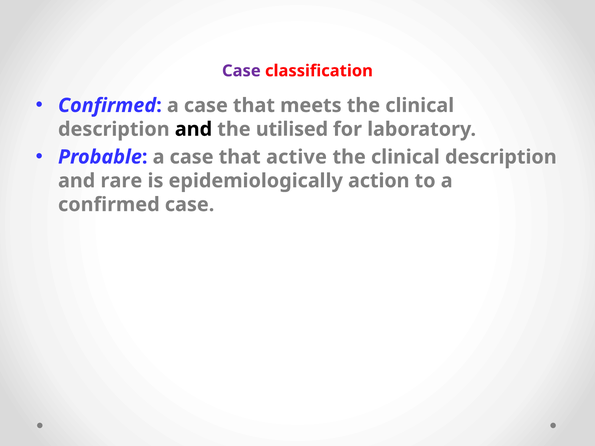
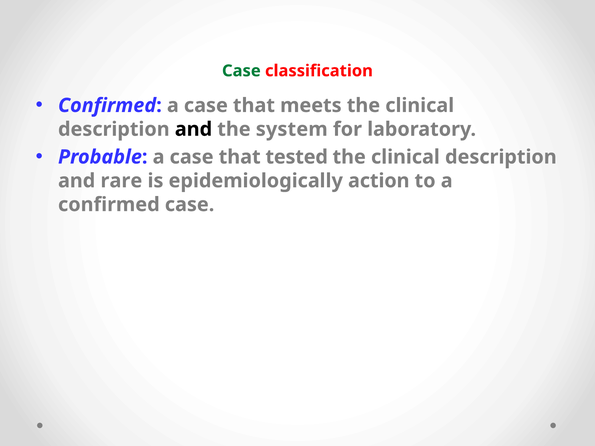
Case at (241, 71) colour: purple -> green
utilised: utilised -> system
active: active -> tested
